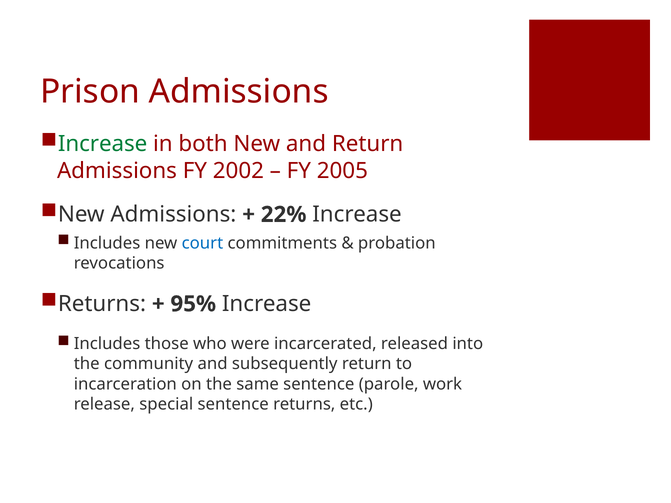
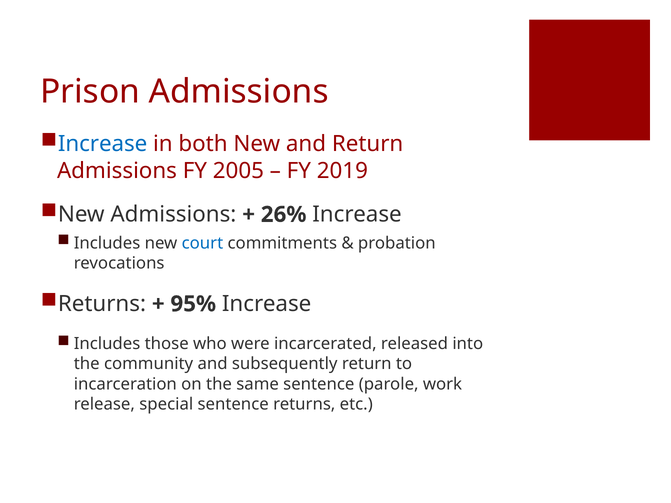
Increase at (103, 144) colour: green -> blue
2002: 2002 -> 2005
2005: 2005 -> 2019
22%: 22% -> 26%
